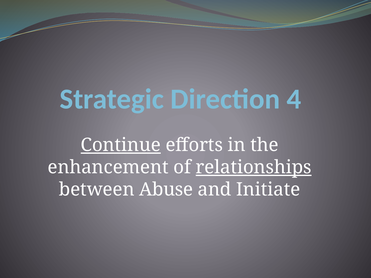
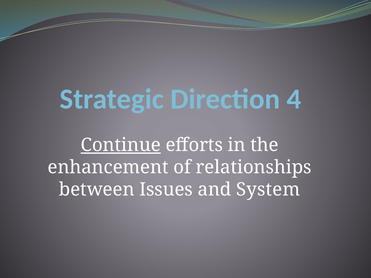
relationships underline: present -> none
Abuse: Abuse -> Issues
Initiate: Initiate -> System
